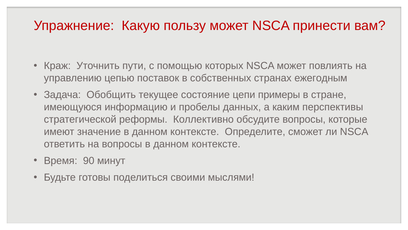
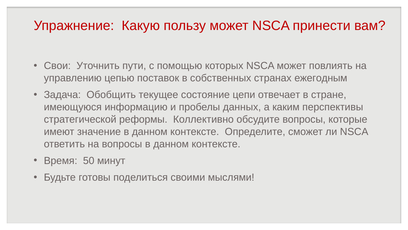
Краж: Краж -> Свои
примеры: примеры -> отвечает
90: 90 -> 50
